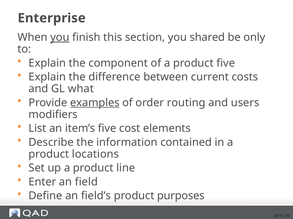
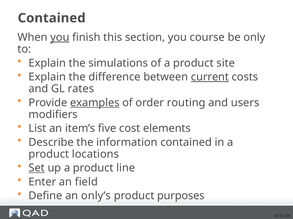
Enterprise at (52, 18): Enterprise -> Contained
shared: shared -> course
component: component -> simulations
product five: five -> site
current underline: none -> present
what: what -> rates
Set underline: none -> present
field’s: field’s -> only’s
